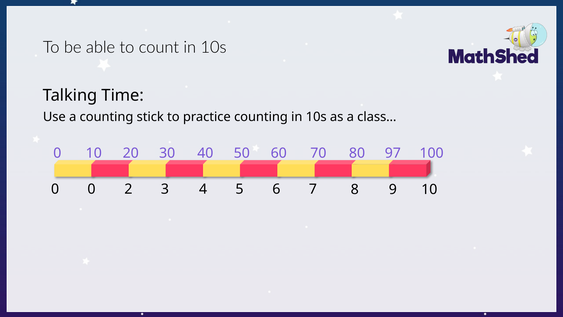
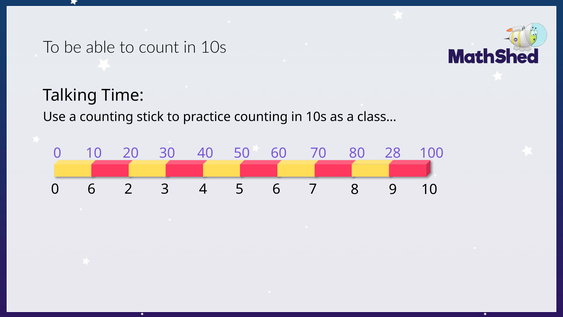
97: 97 -> 28
0 0: 0 -> 6
